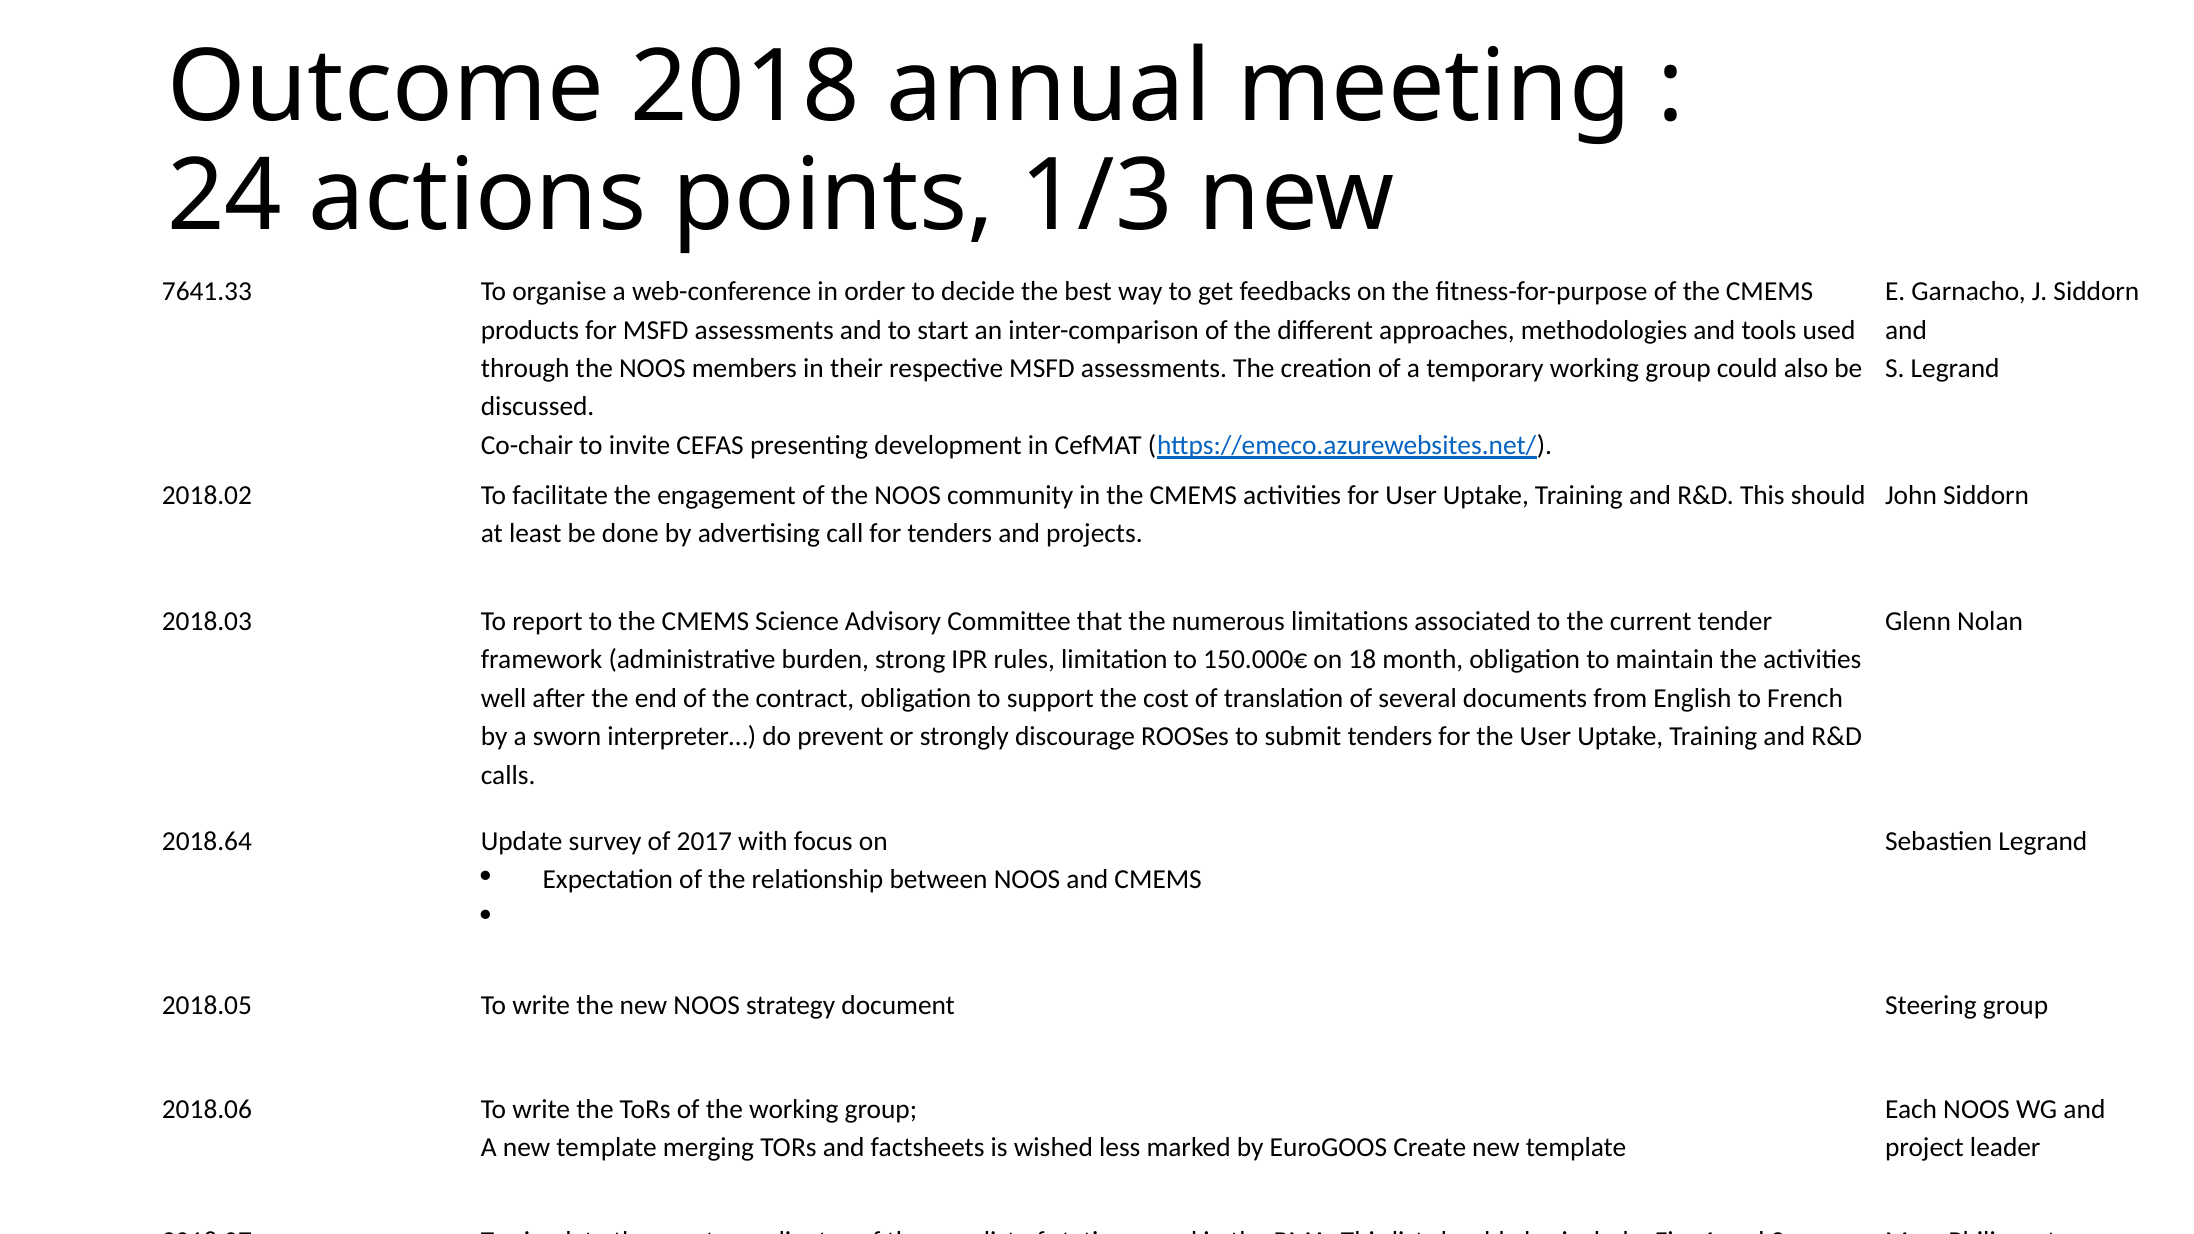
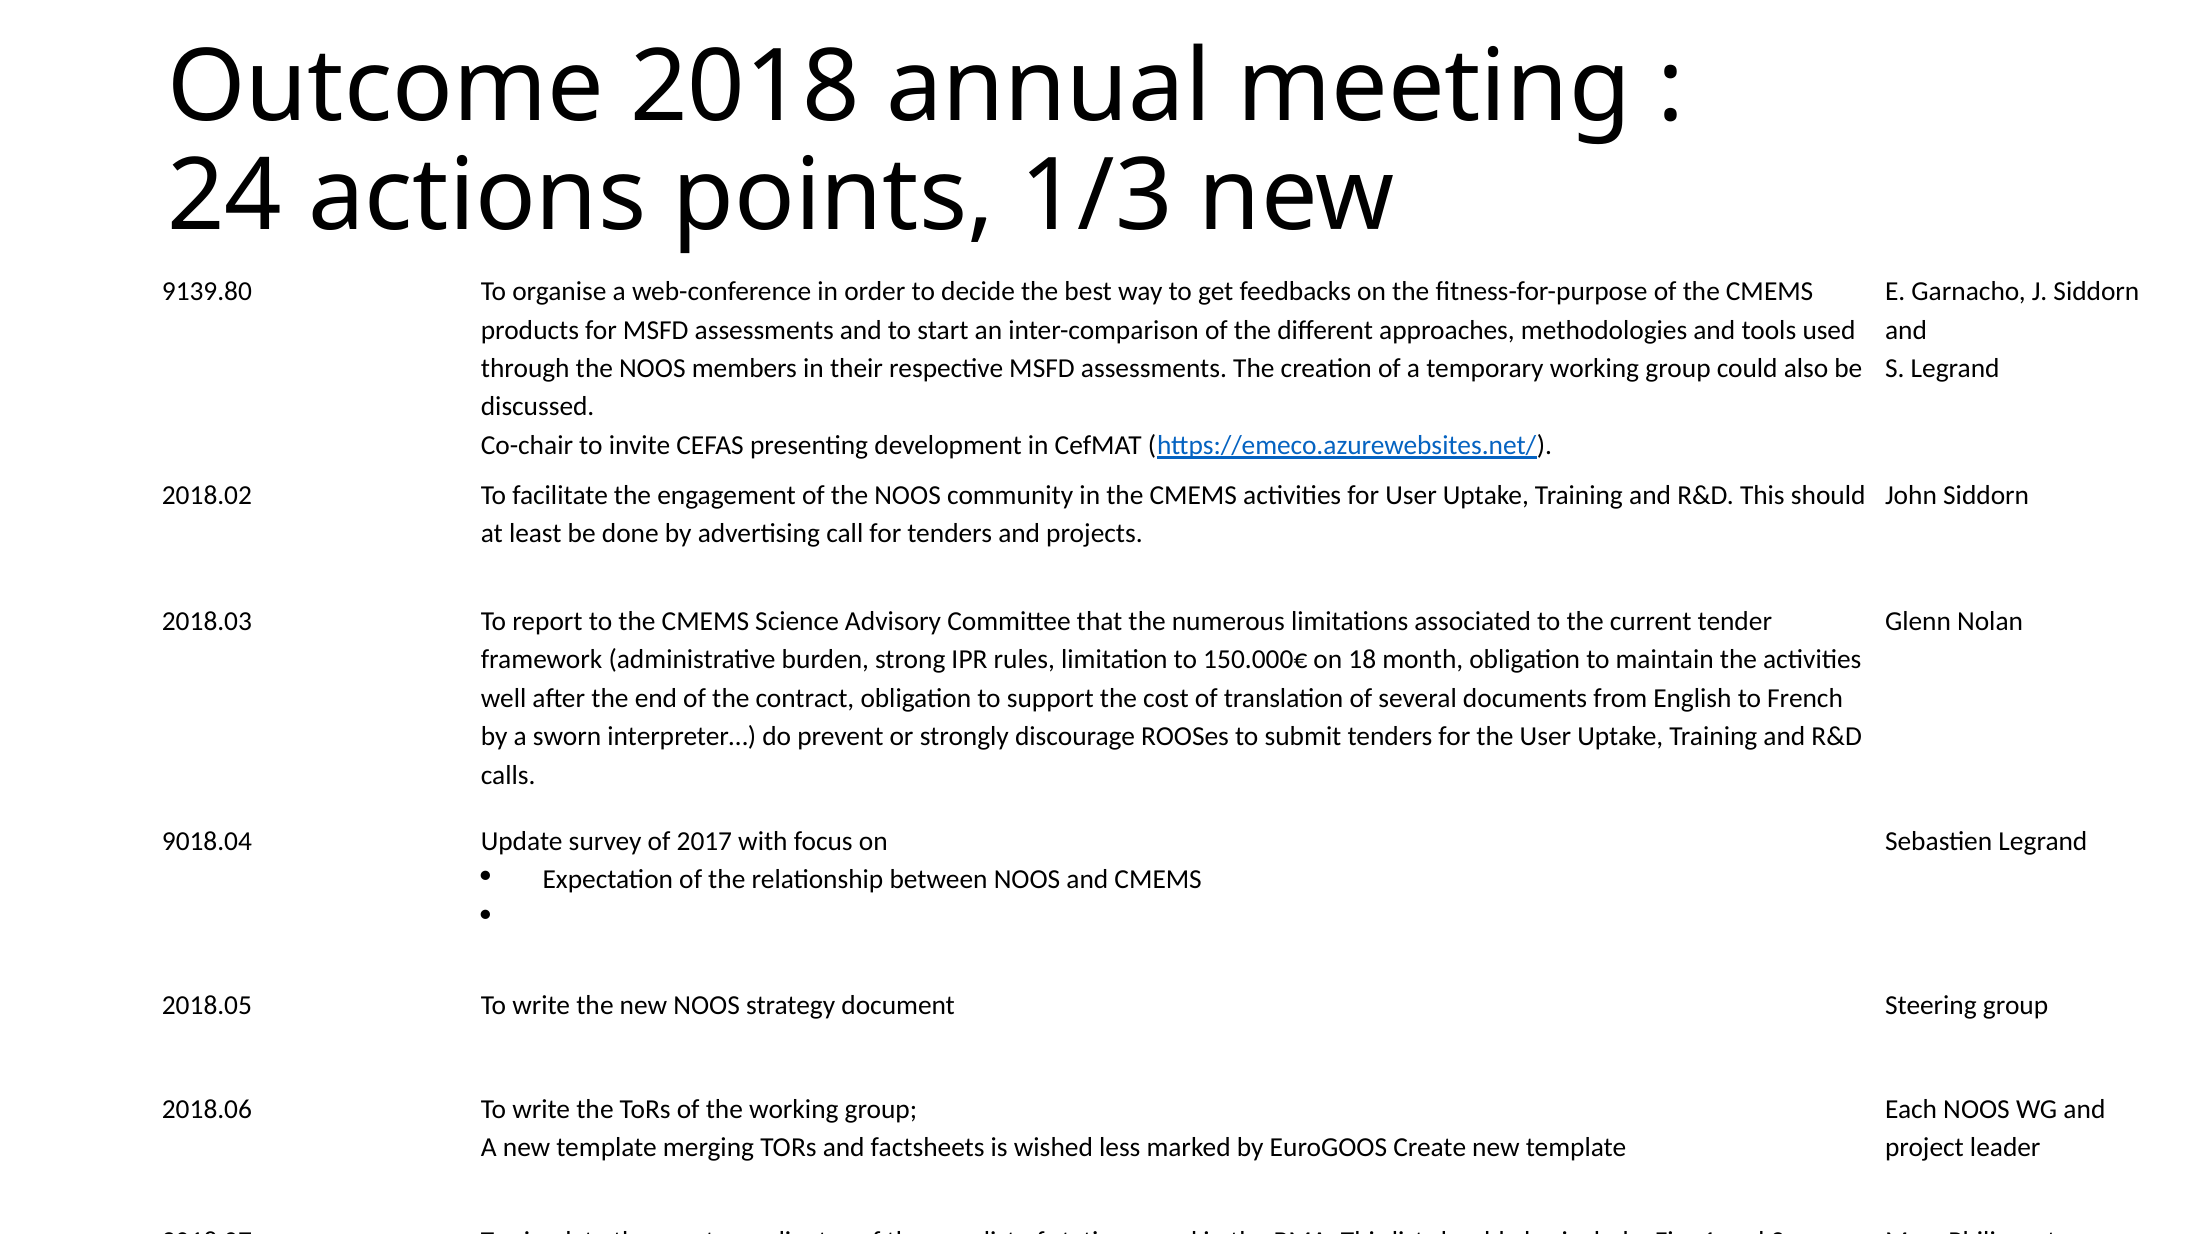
7641.33: 7641.33 -> 9139.80
2018.64: 2018.64 -> 9018.04
